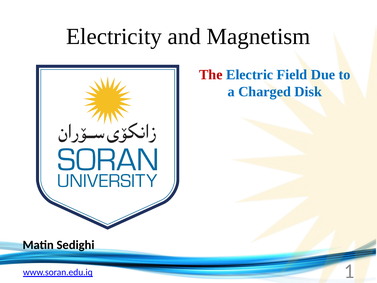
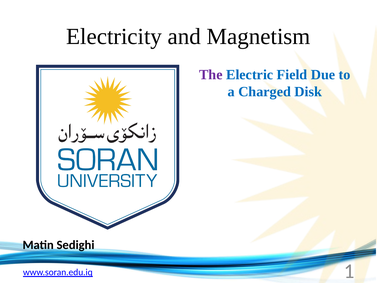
The colour: red -> purple
